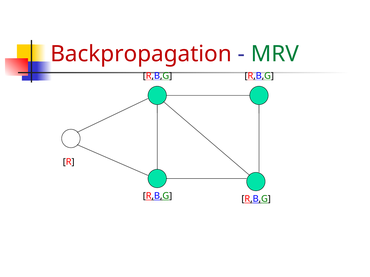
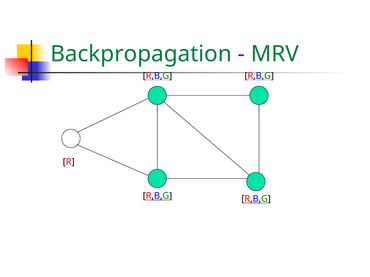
Backpropagation colour: red -> green
